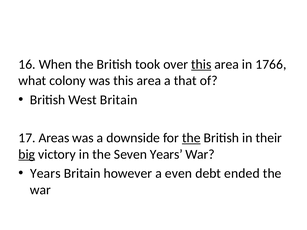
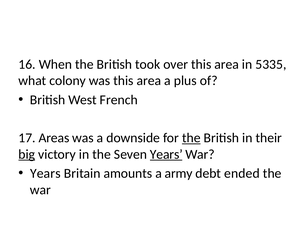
this at (201, 64) underline: present -> none
1766: 1766 -> 5335
that: that -> plus
West Britain: Britain -> French
Years at (166, 154) underline: none -> present
however: however -> amounts
even: even -> army
